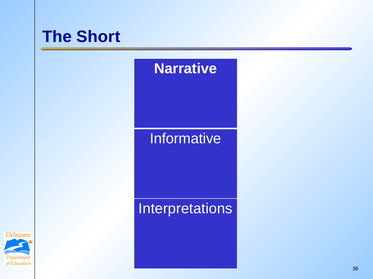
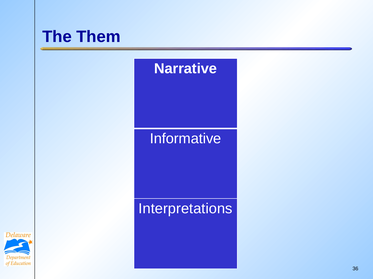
Short: Short -> Them
